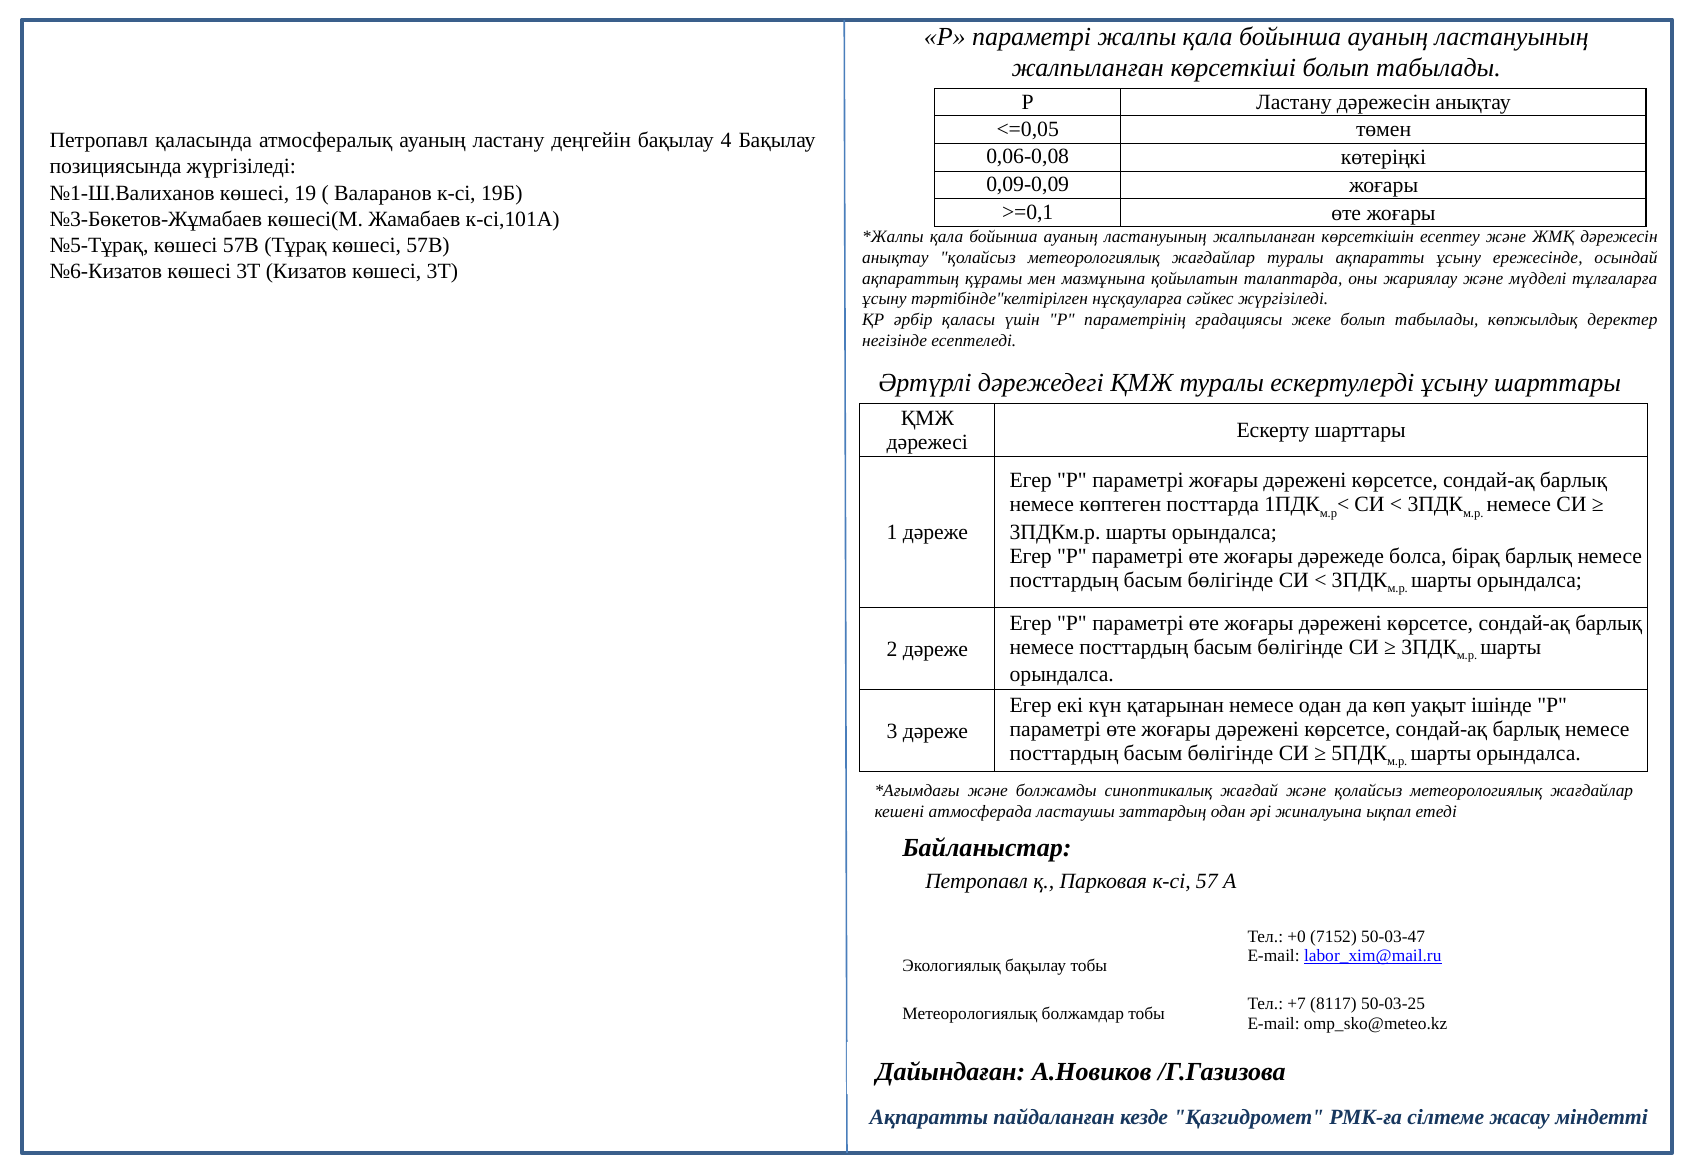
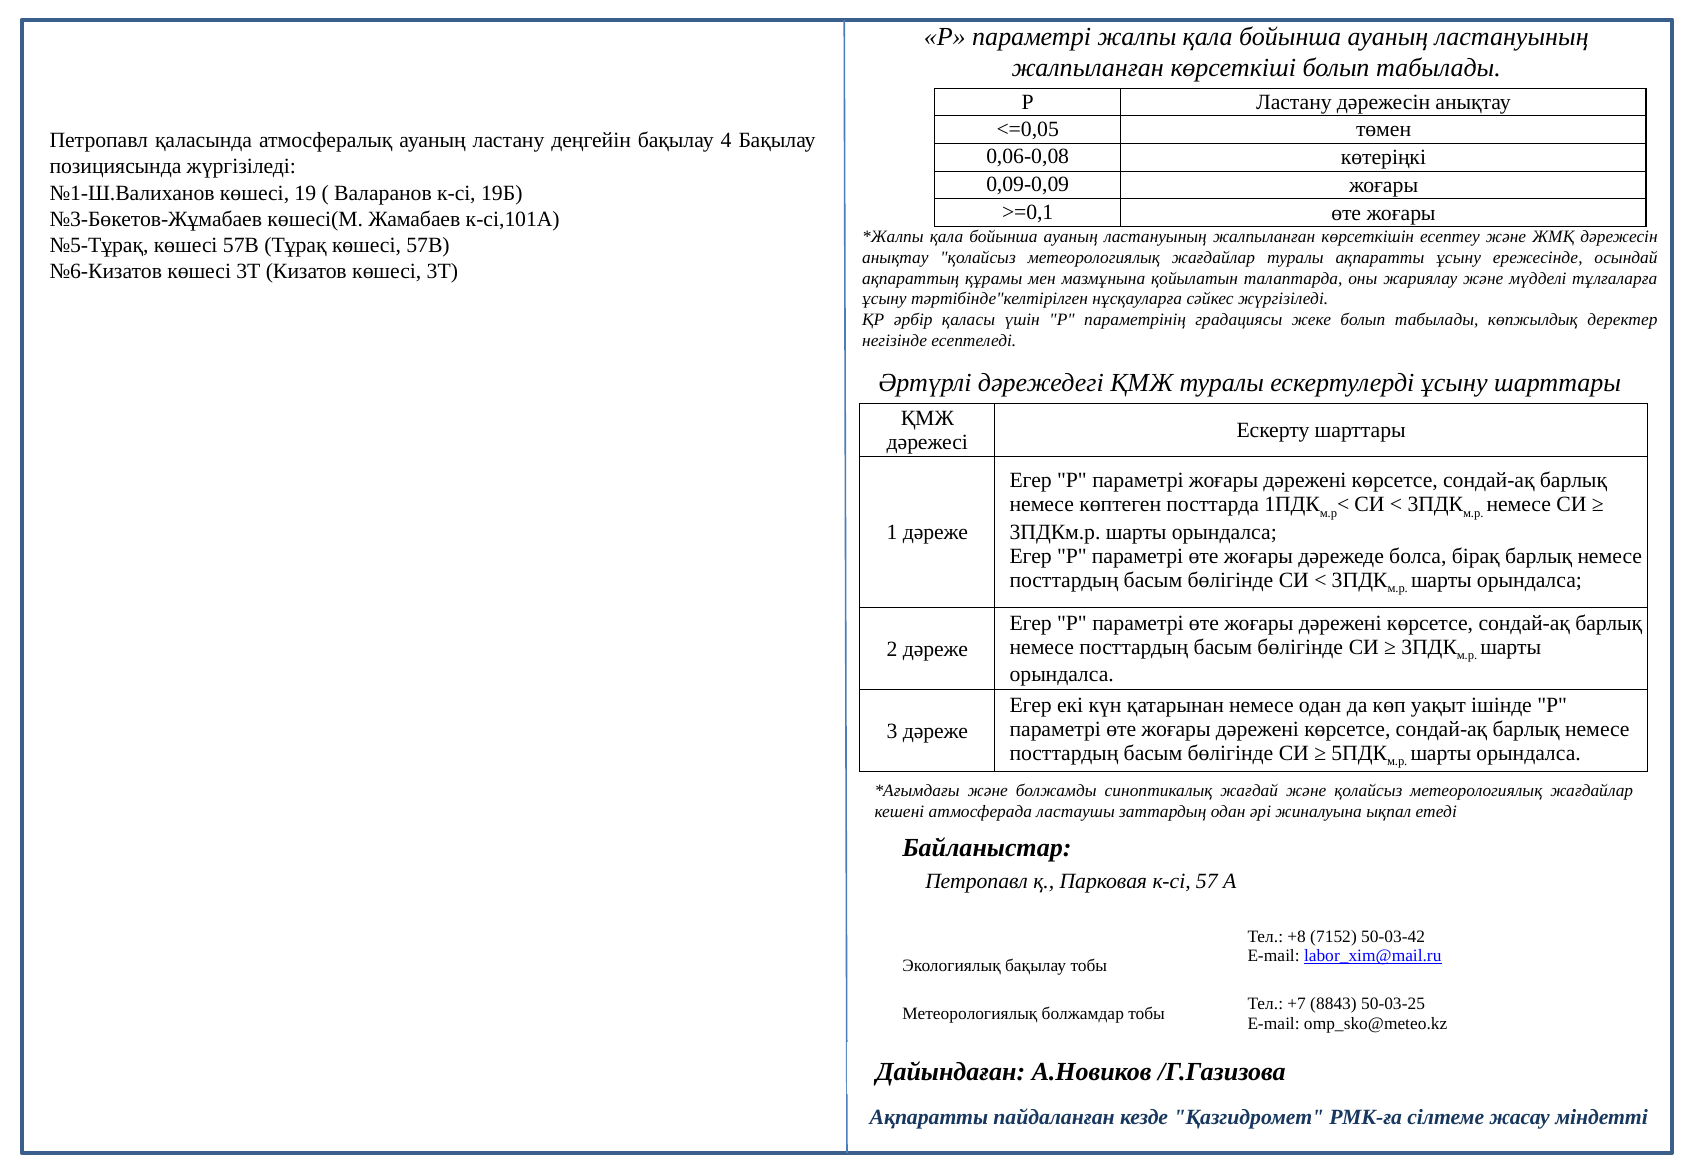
+0: +0 -> +8
50-03-47: 50-03-47 -> 50-03-42
8117: 8117 -> 8843
